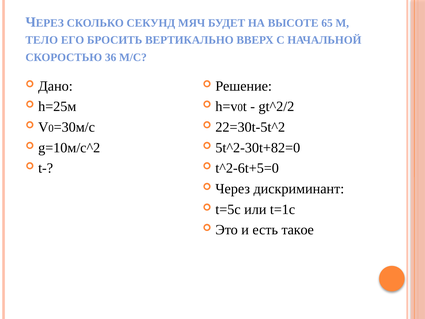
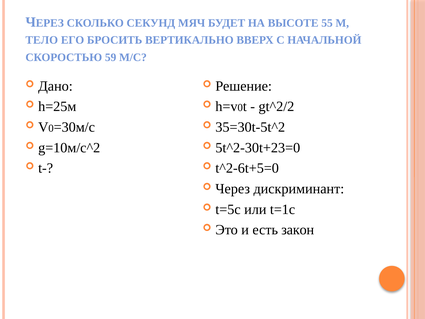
65: 65 -> 55
36: 36 -> 59
22=30t-5t^2: 22=30t-5t^2 -> 35=30t-5t^2
5t^2-30t+82=0: 5t^2-30t+82=0 -> 5t^2-30t+23=0
такое: такое -> закон
